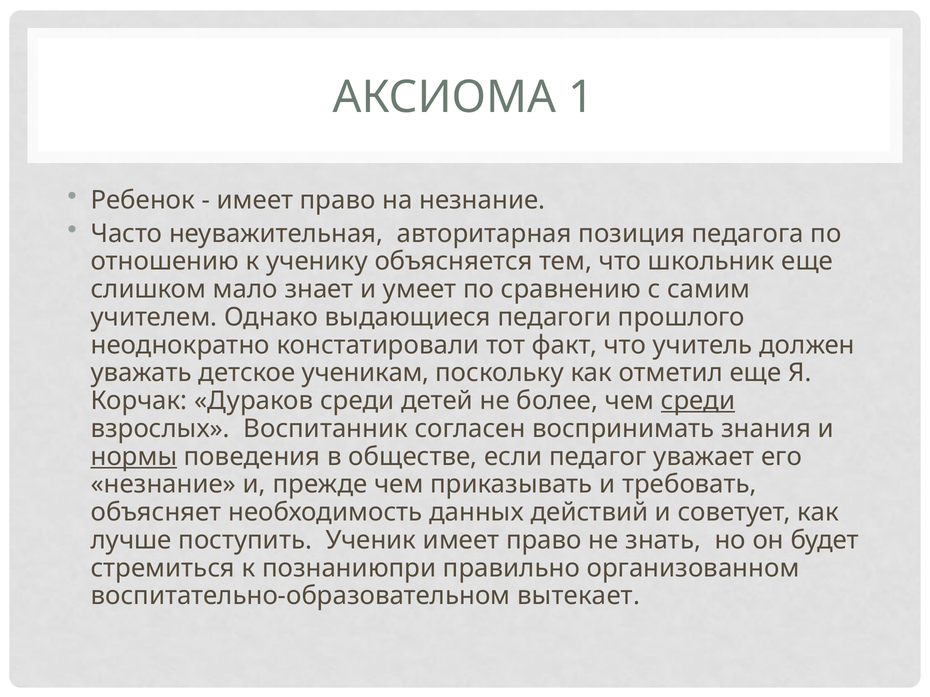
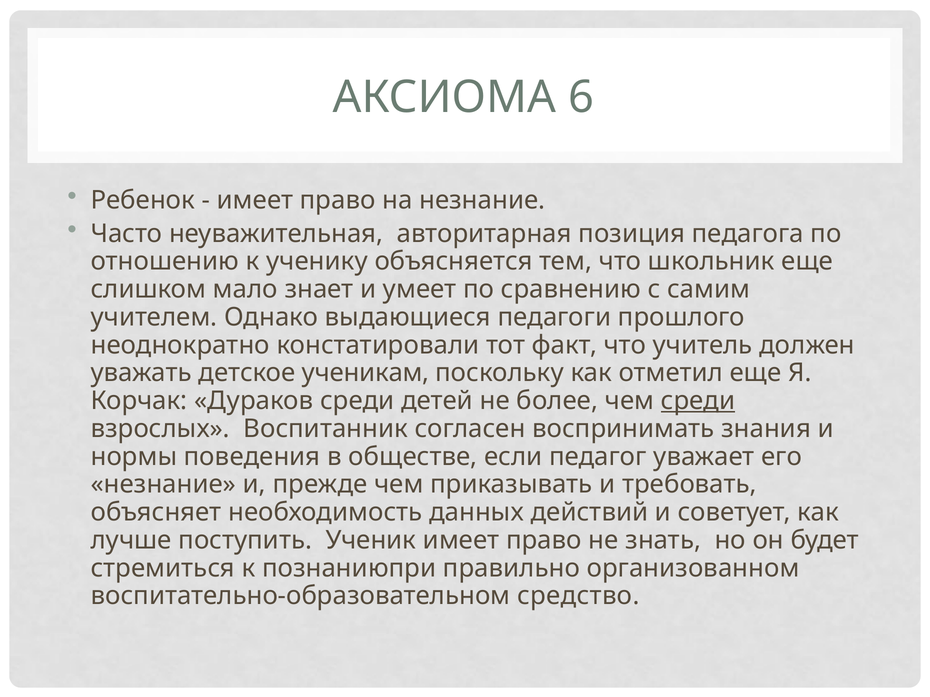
1: 1 -> 6
нормы underline: present -> none
вытекает: вытекает -> средство
